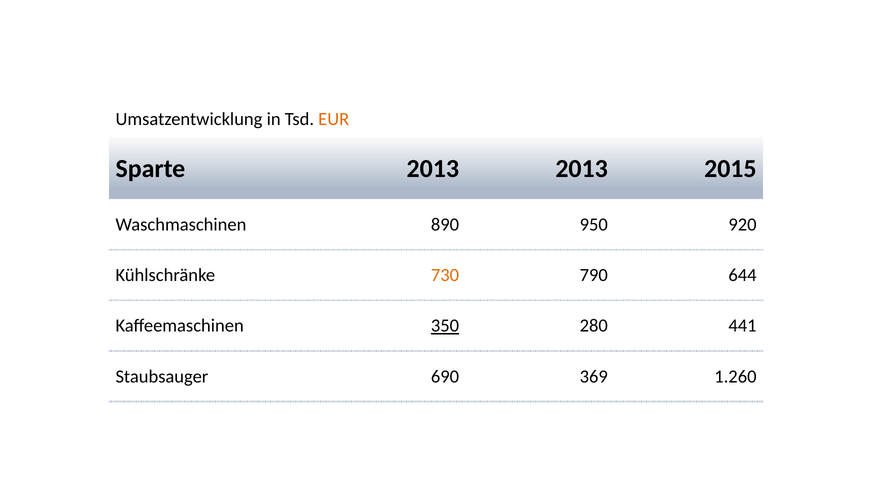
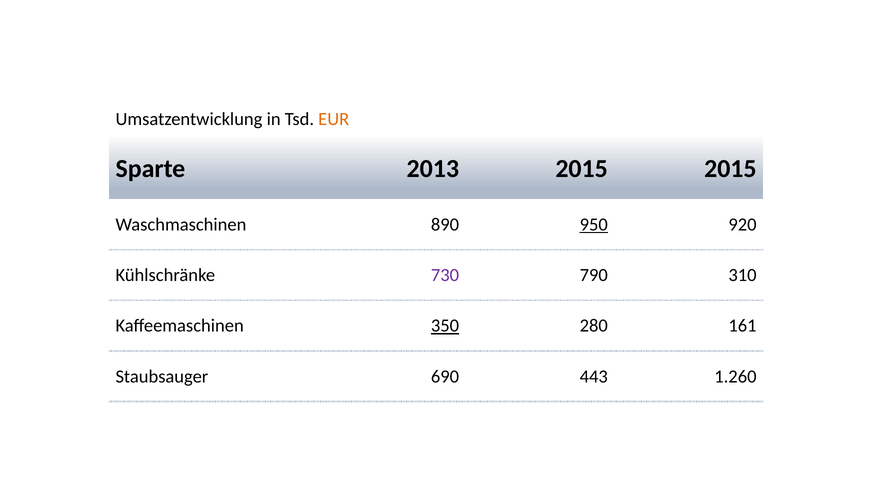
2013 2013: 2013 -> 2015
950 underline: none -> present
730 colour: orange -> purple
644: 644 -> 310
441: 441 -> 161
369: 369 -> 443
